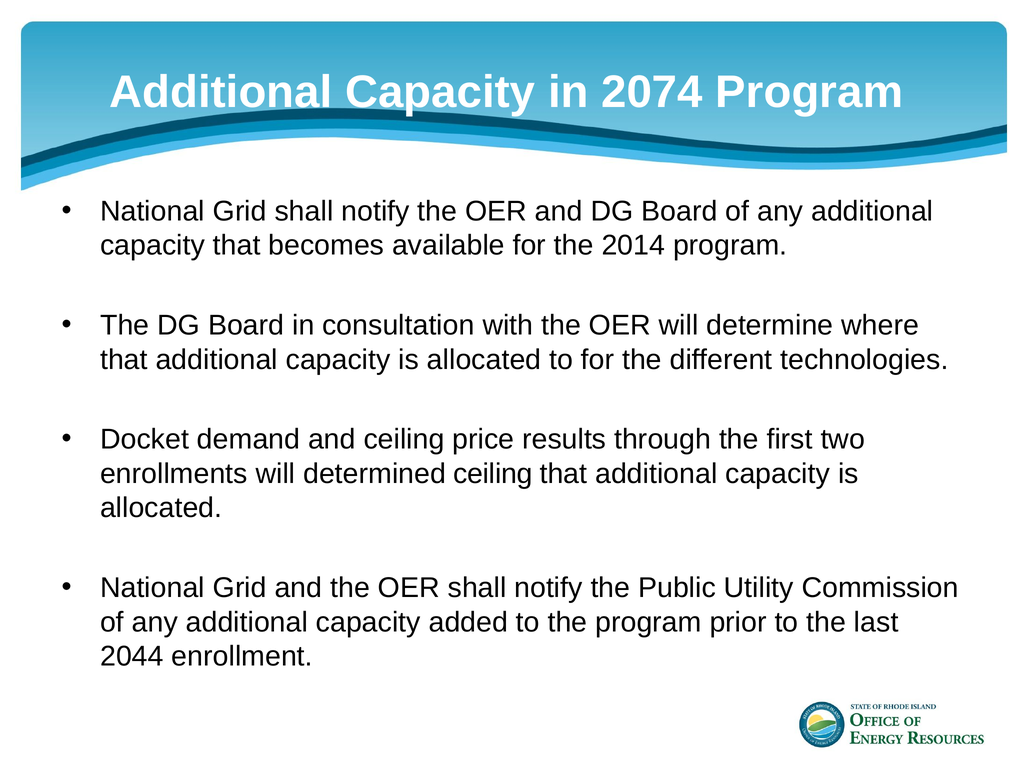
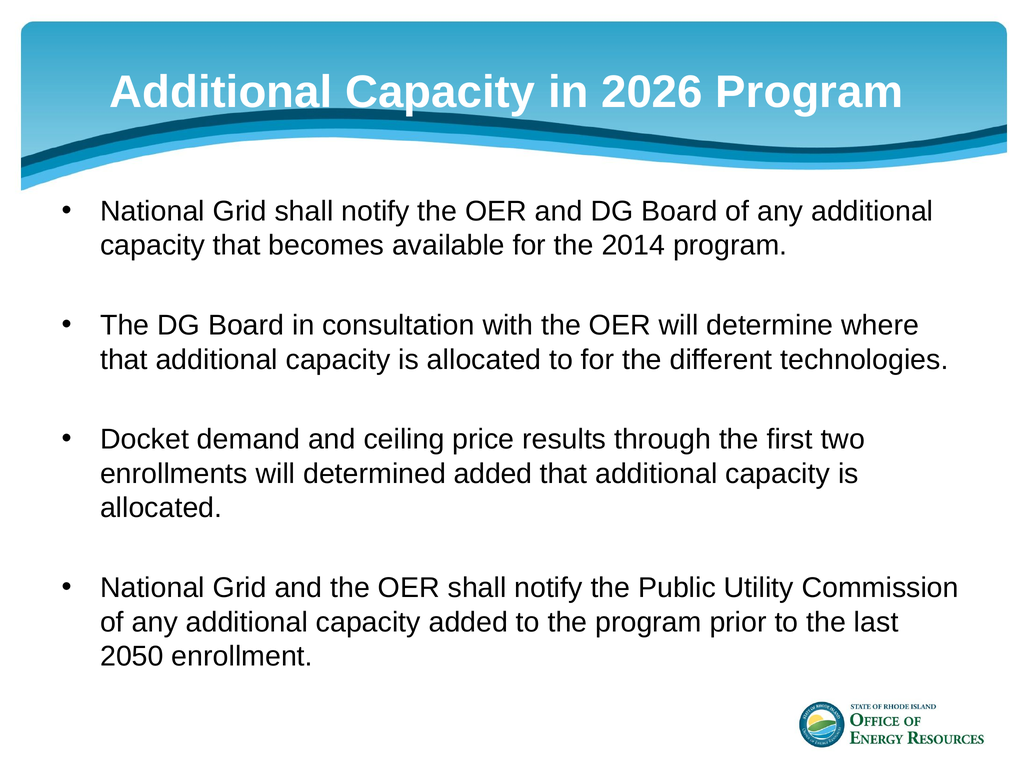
2074: 2074 -> 2026
determined ceiling: ceiling -> added
2044: 2044 -> 2050
